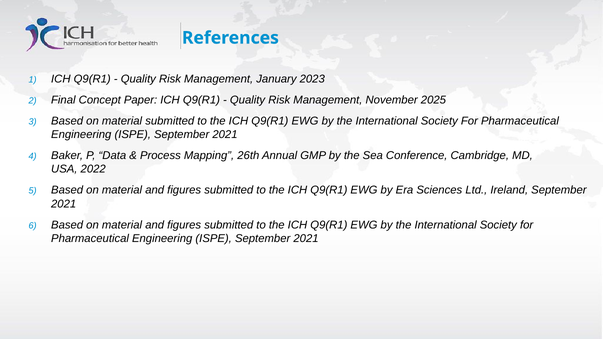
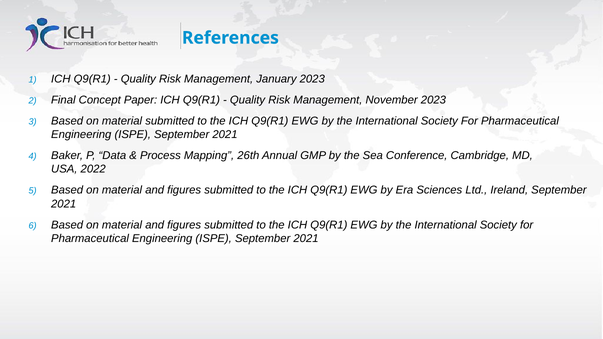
November 2025: 2025 -> 2023
